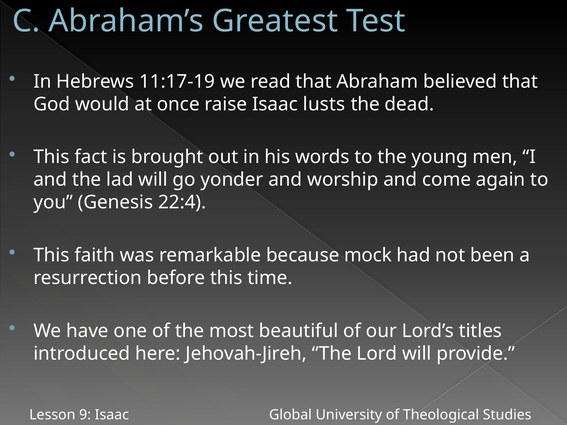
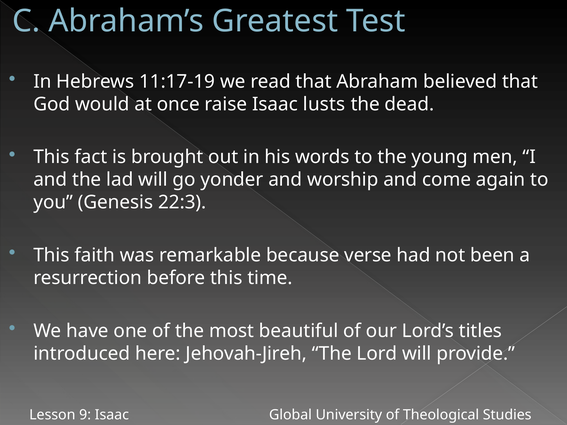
22:4: 22:4 -> 22:3
mock: mock -> verse
